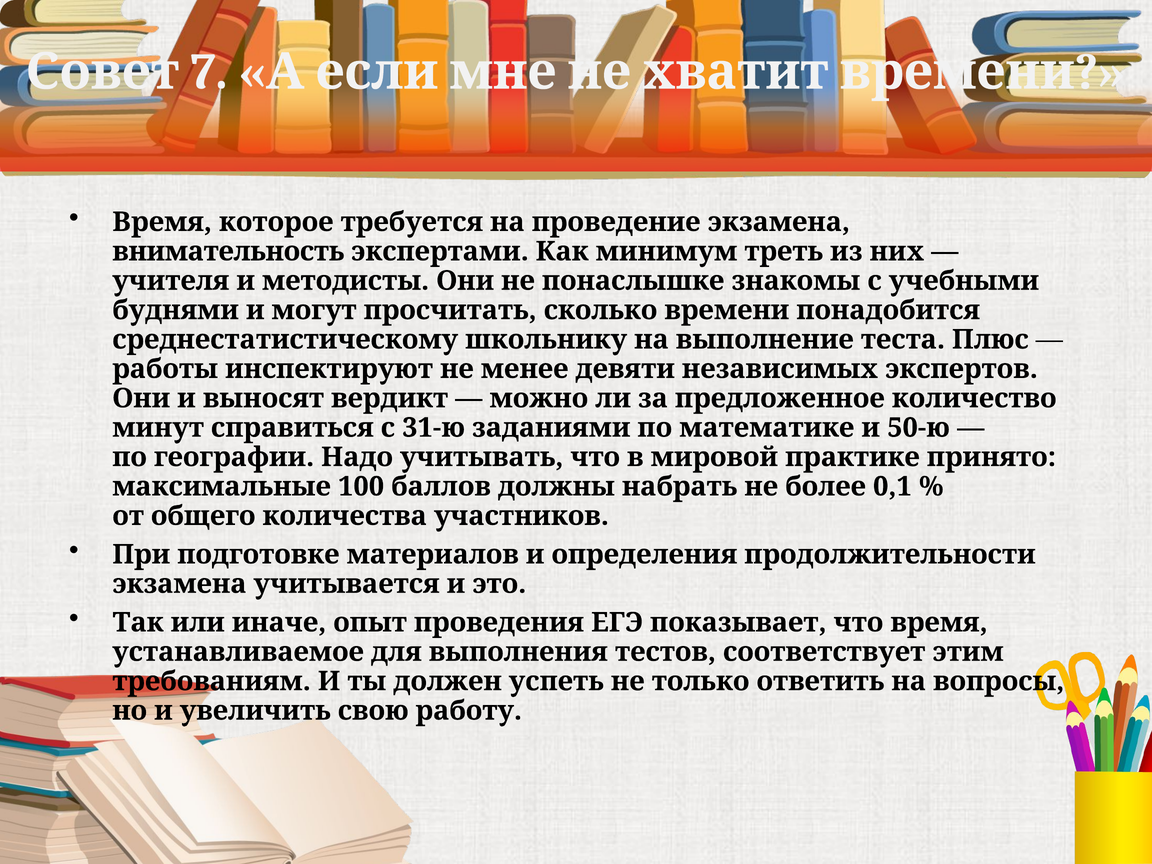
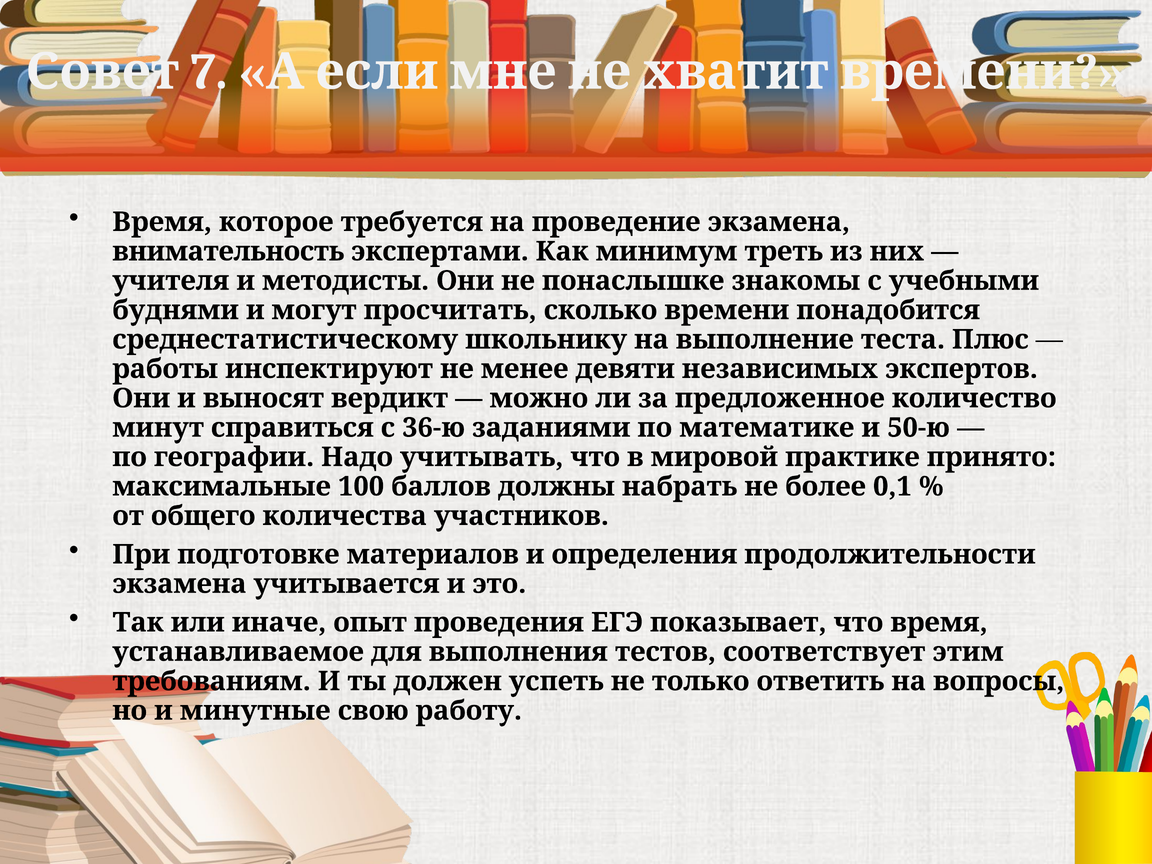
31-ю: 31-ю -> 36-ю
увеличить: увеличить -> минутные
